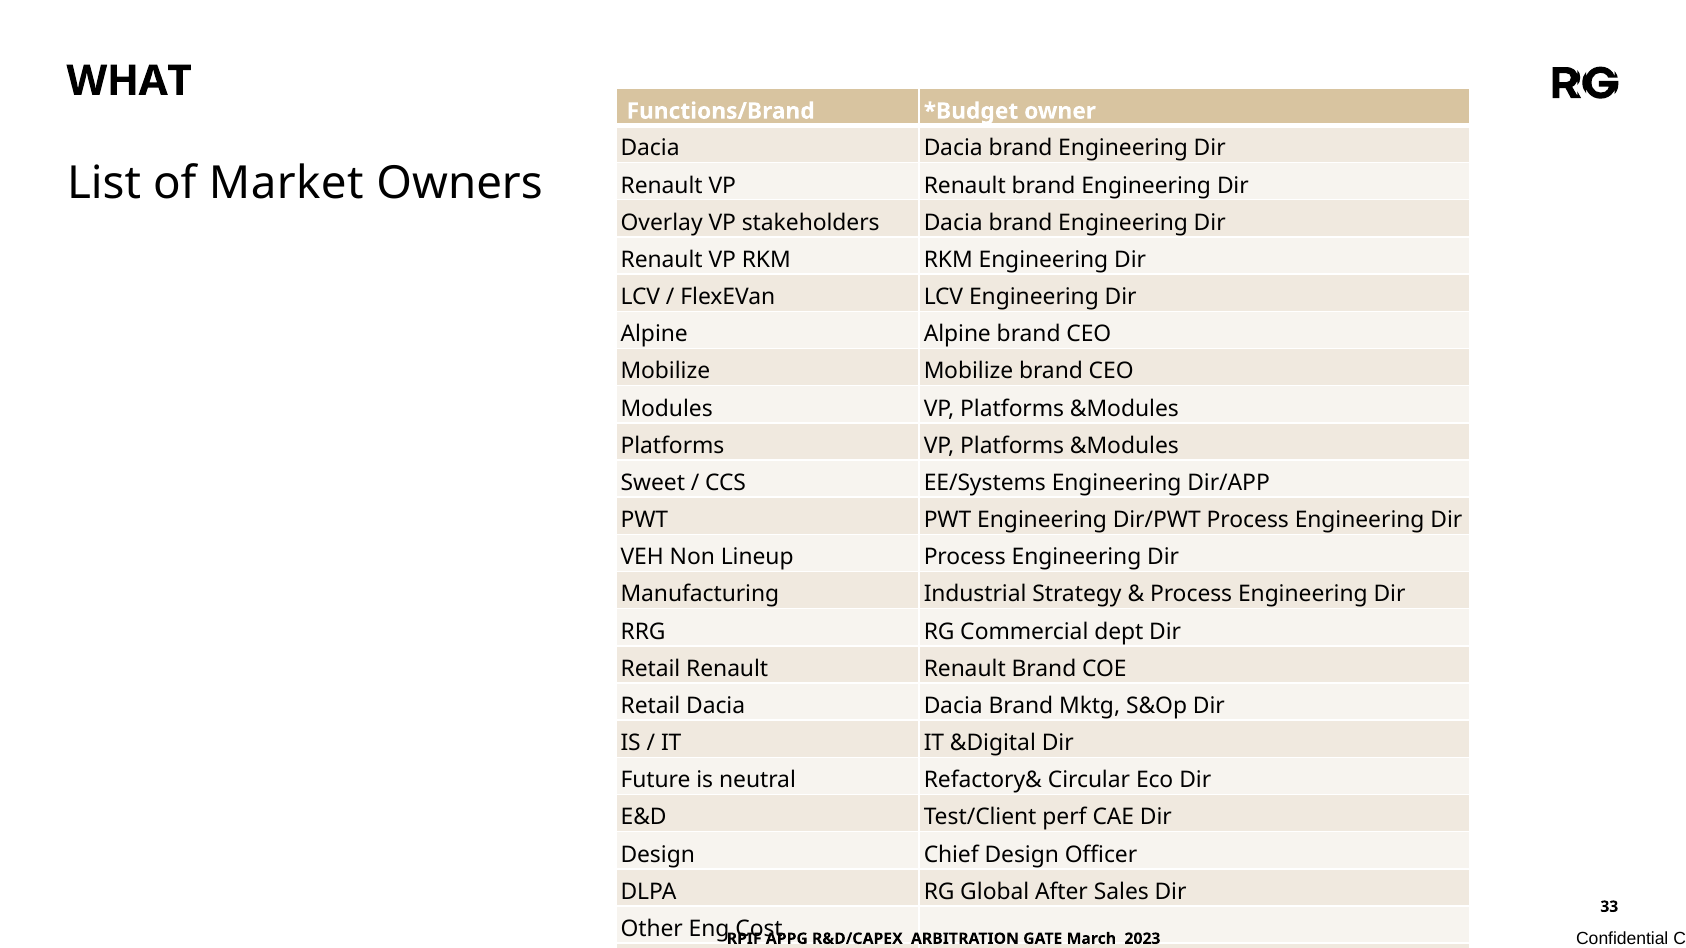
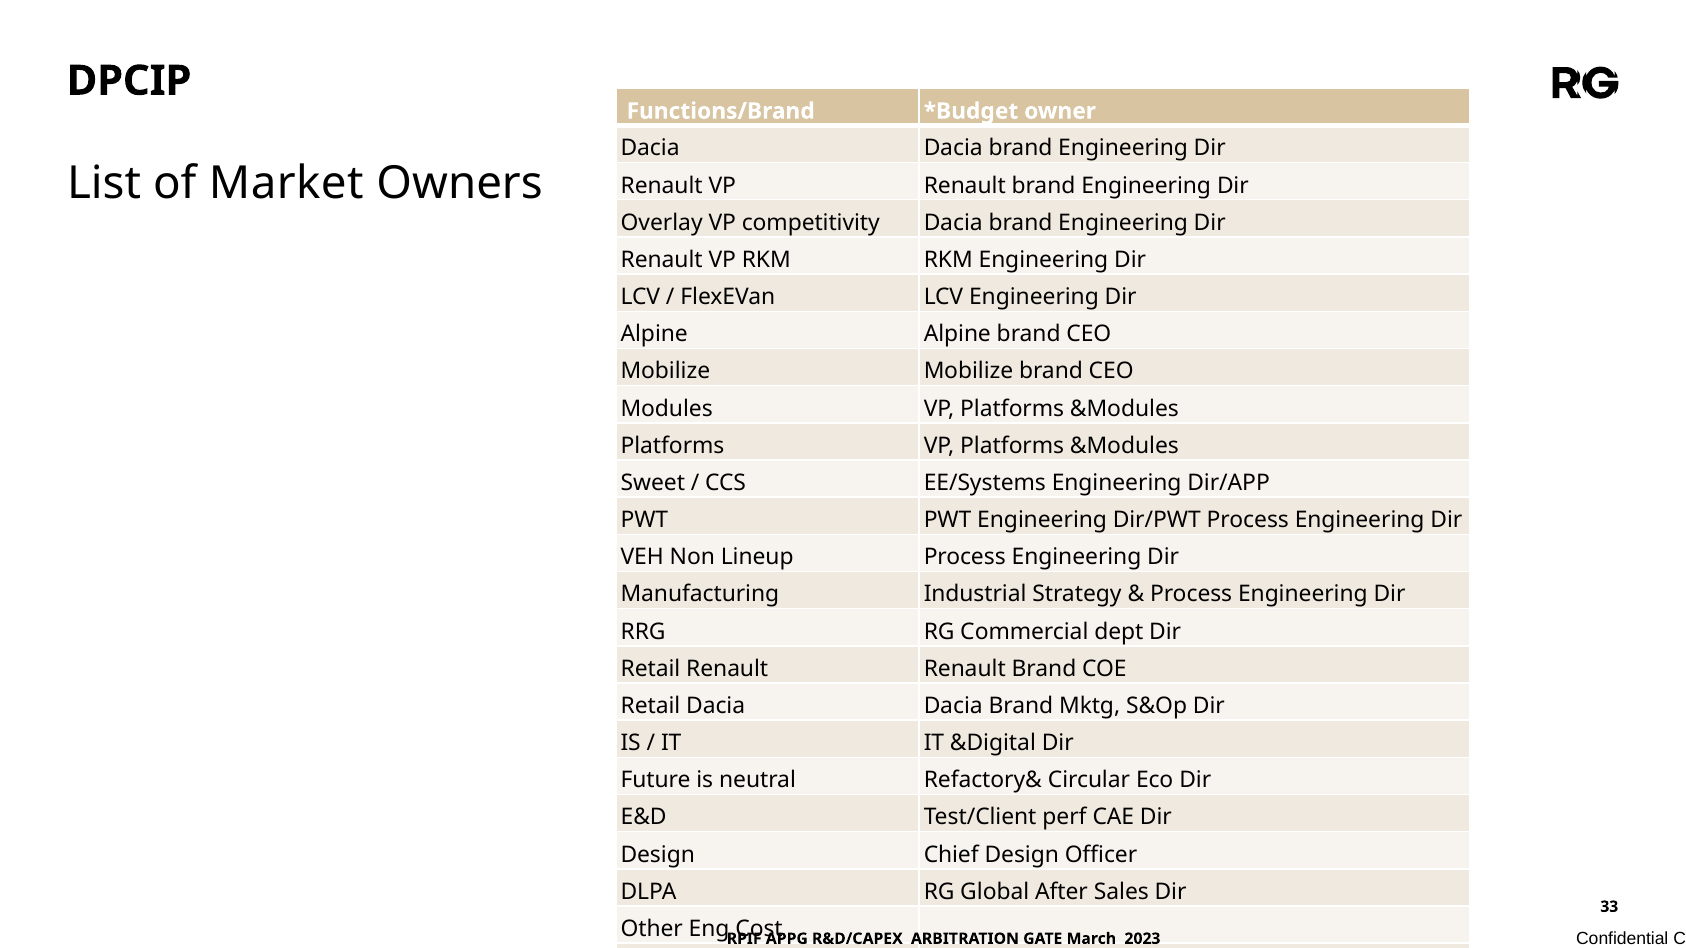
WHAT: WHAT -> DPCIP
stakeholders: stakeholders -> competitivity
